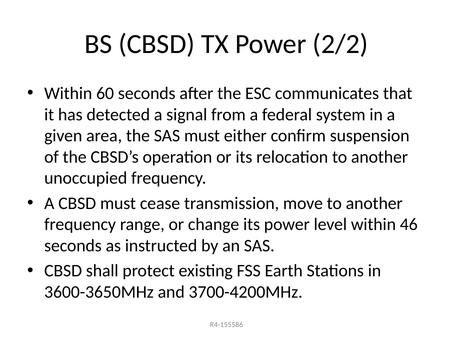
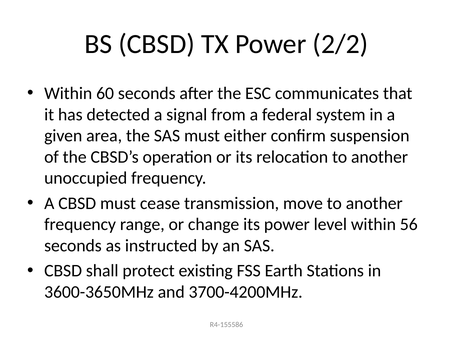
46: 46 -> 56
